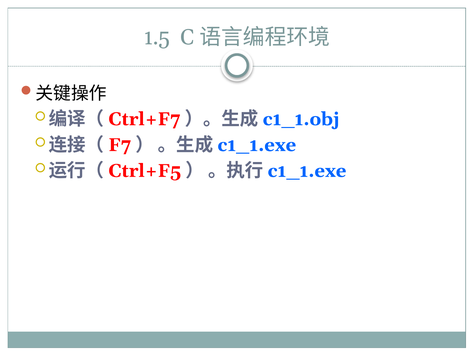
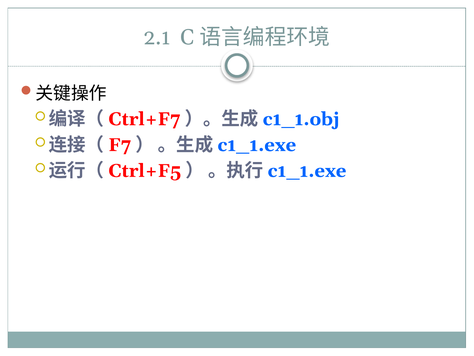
1.5: 1.5 -> 2.1
